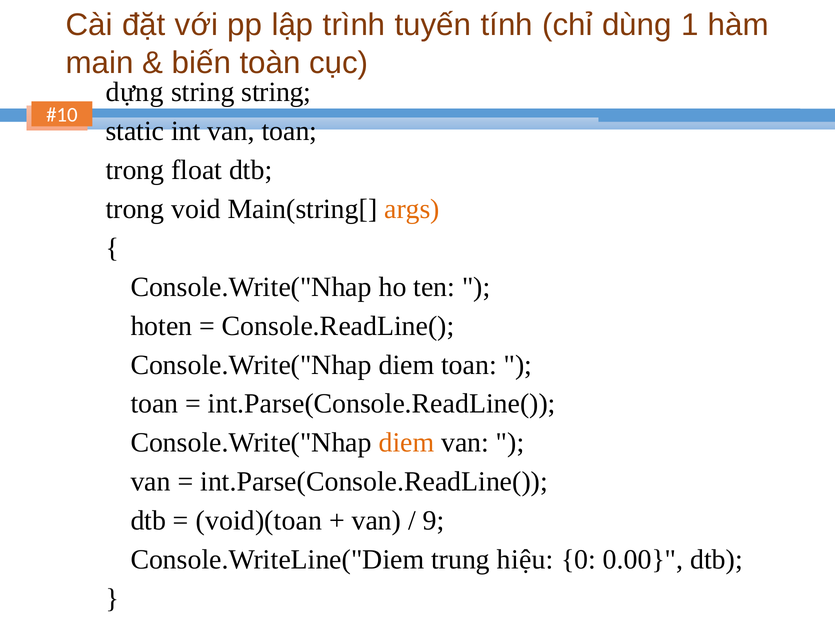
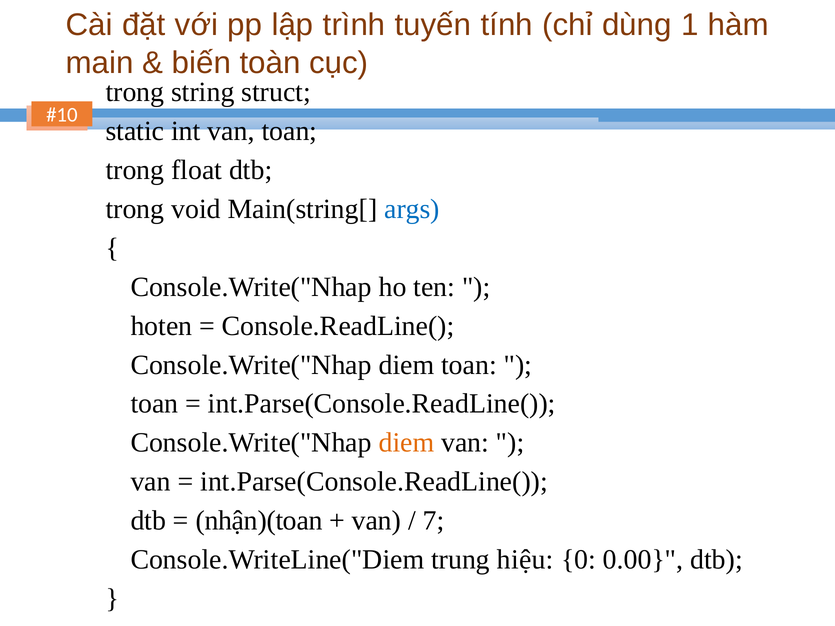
dựng at (135, 92): dựng -> trong
string string: string -> struct
args colour: orange -> blue
void)(toan: void)(toan -> nhận)(toan
9: 9 -> 7
